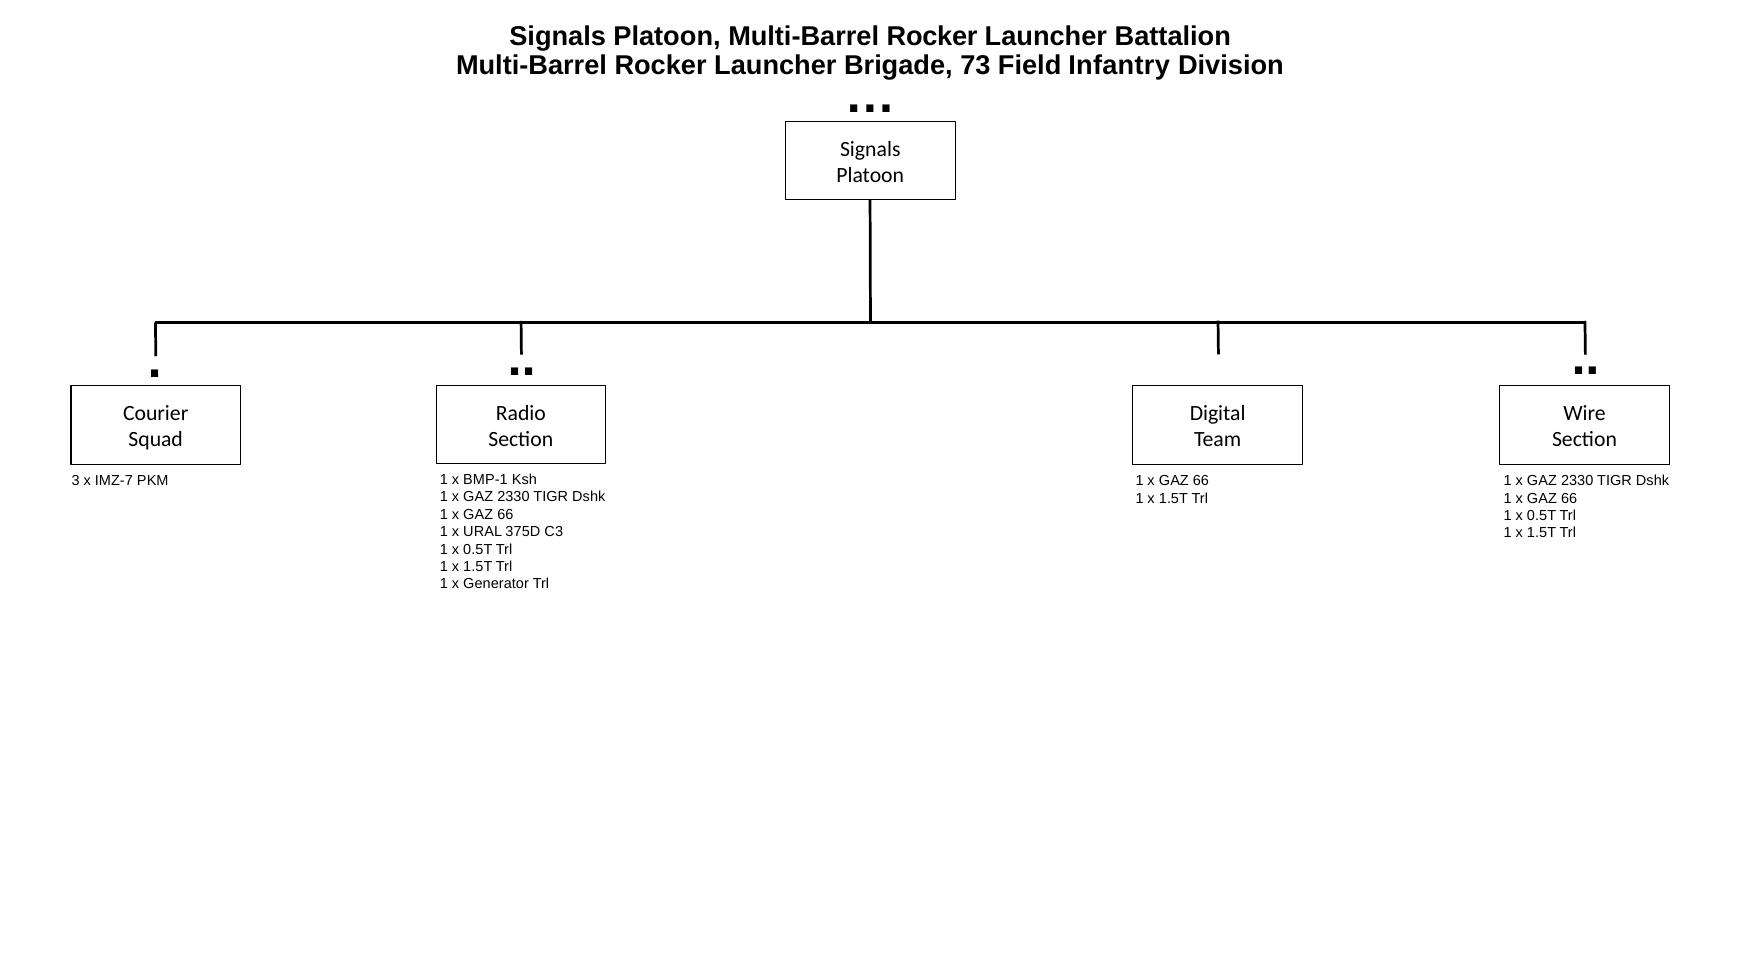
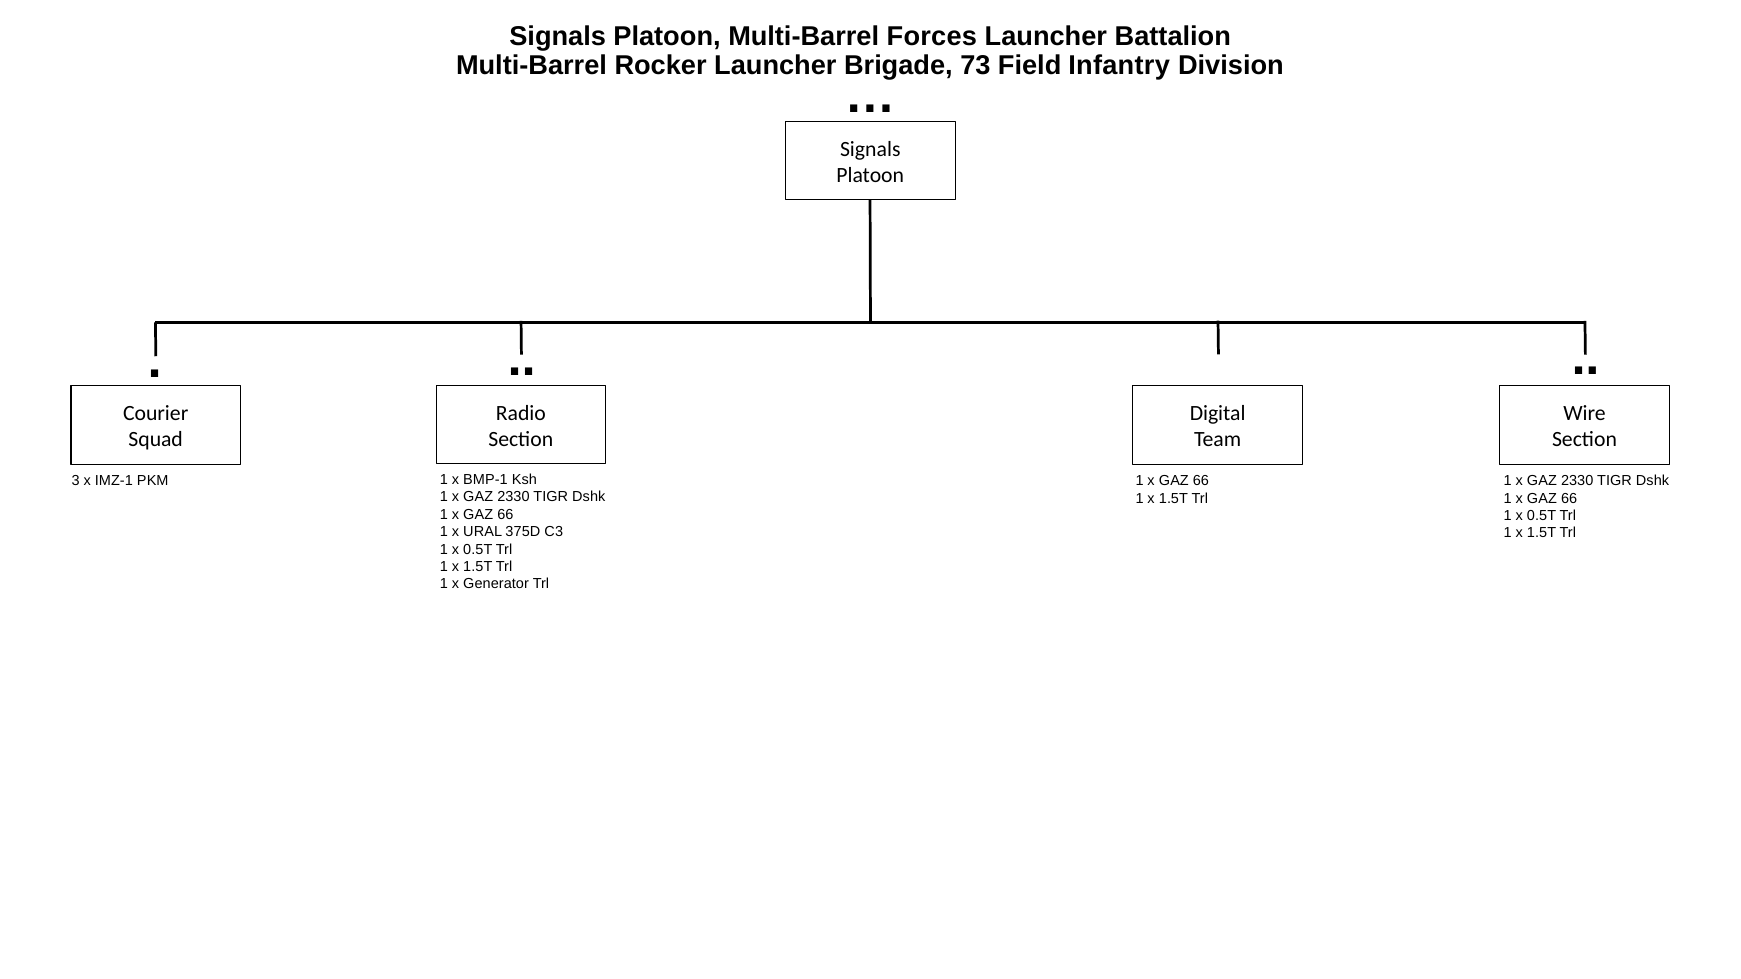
Platoon Multi-Barrel Rocker: Rocker -> Forces
IMZ-7: IMZ-7 -> IMZ-1
